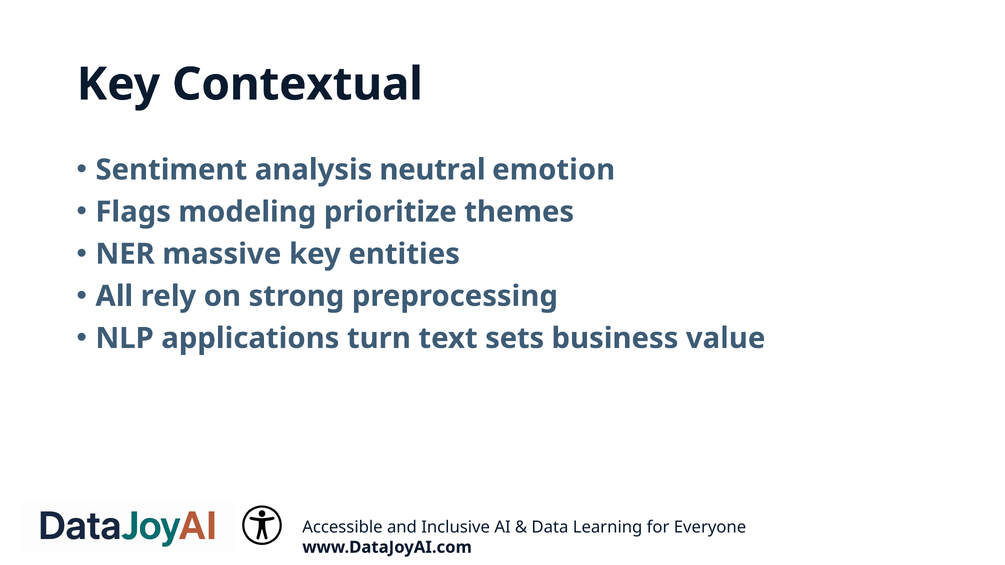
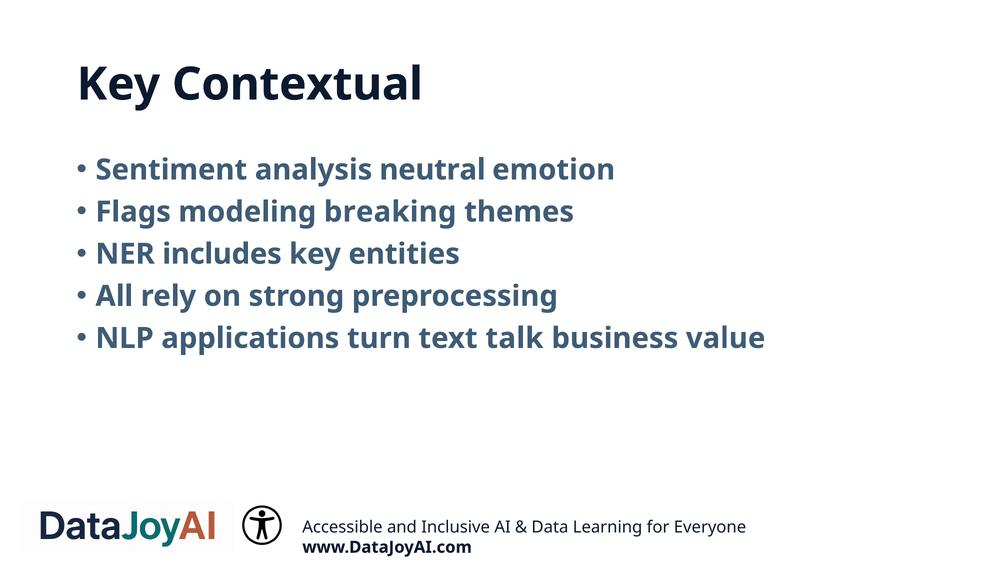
prioritize: prioritize -> breaking
massive: massive -> includes
sets: sets -> talk
